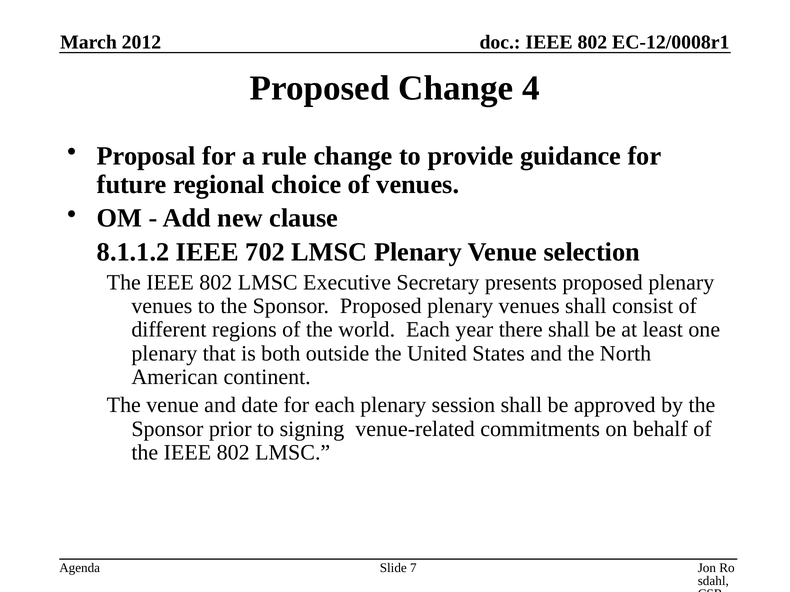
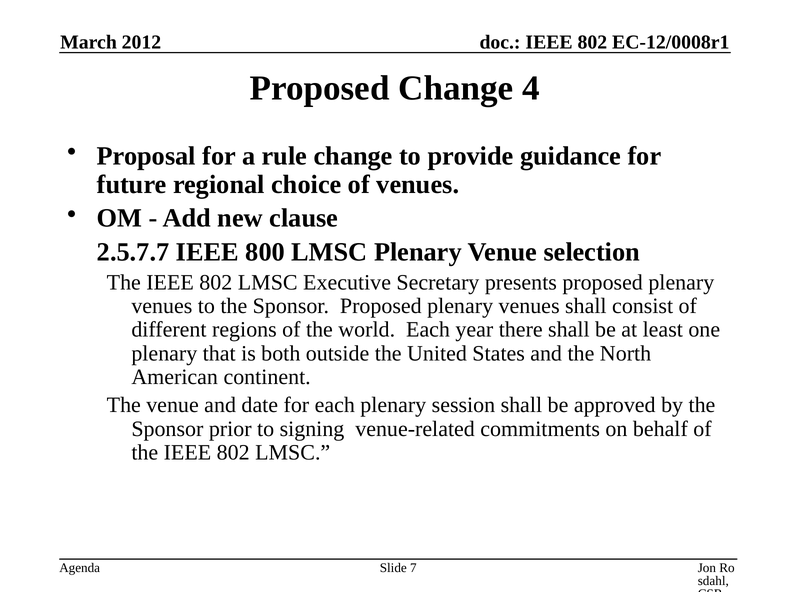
8.1.1.2: 8.1.1.2 -> 2.5.7.7
702: 702 -> 800
